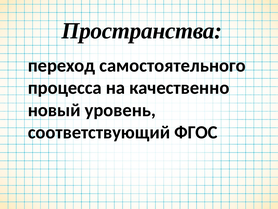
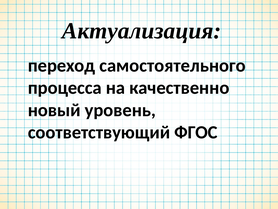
Пространства: Пространства -> Актуализация
